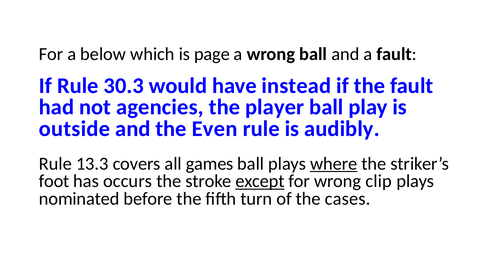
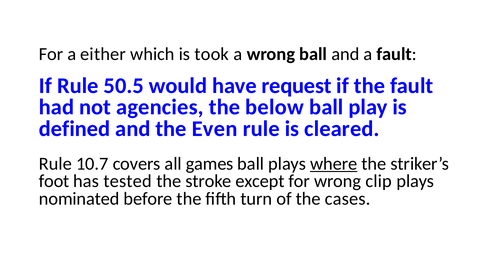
below: below -> either
page: page -> took
30.3: 30.3 -> 50.5
instead: instead -> request
player: player -> below
outside: outside -> defined
audibly: audibly -> cleared
13.3: 13.3 -> 10.7
occurs: occurs -> tested
except underline: present -> none
